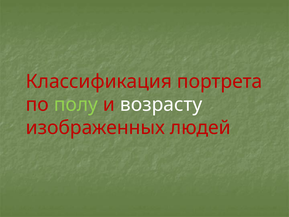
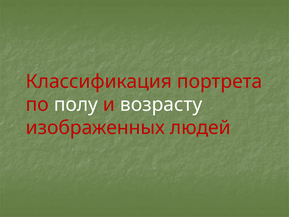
полу colour: light green -> white
